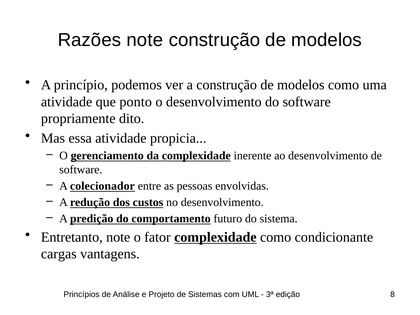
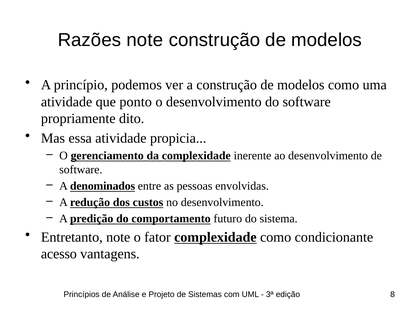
colecionador: colecionador -> denominados
cargas: cargas -> acesso
